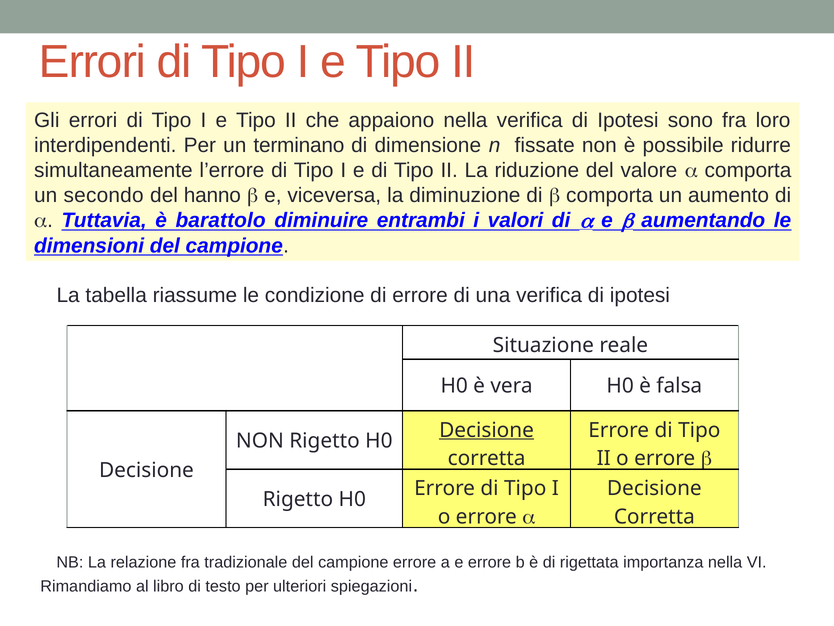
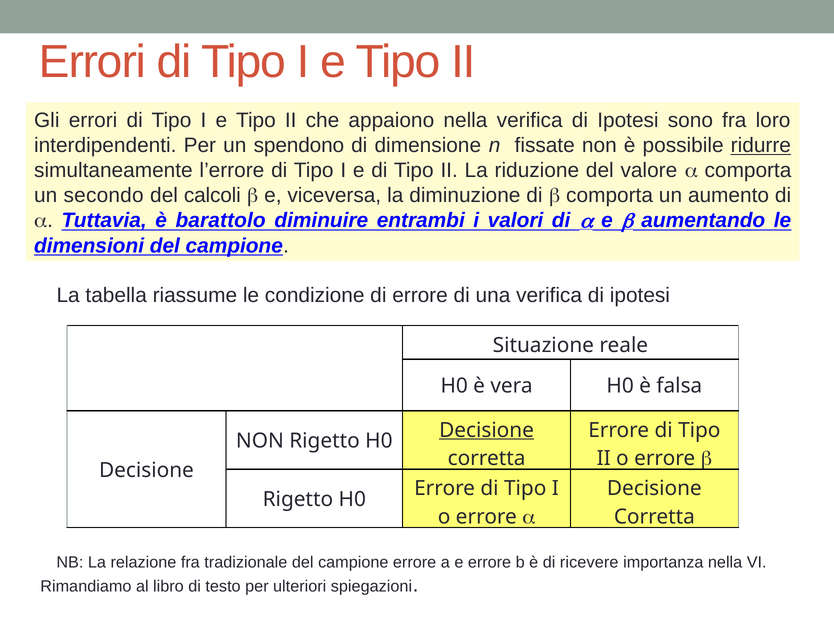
terminano: terminano -> spendono
ridurre underline: none -> present
hanno: hanno -> calcoli
rigettata: rigettata -> ricevere
